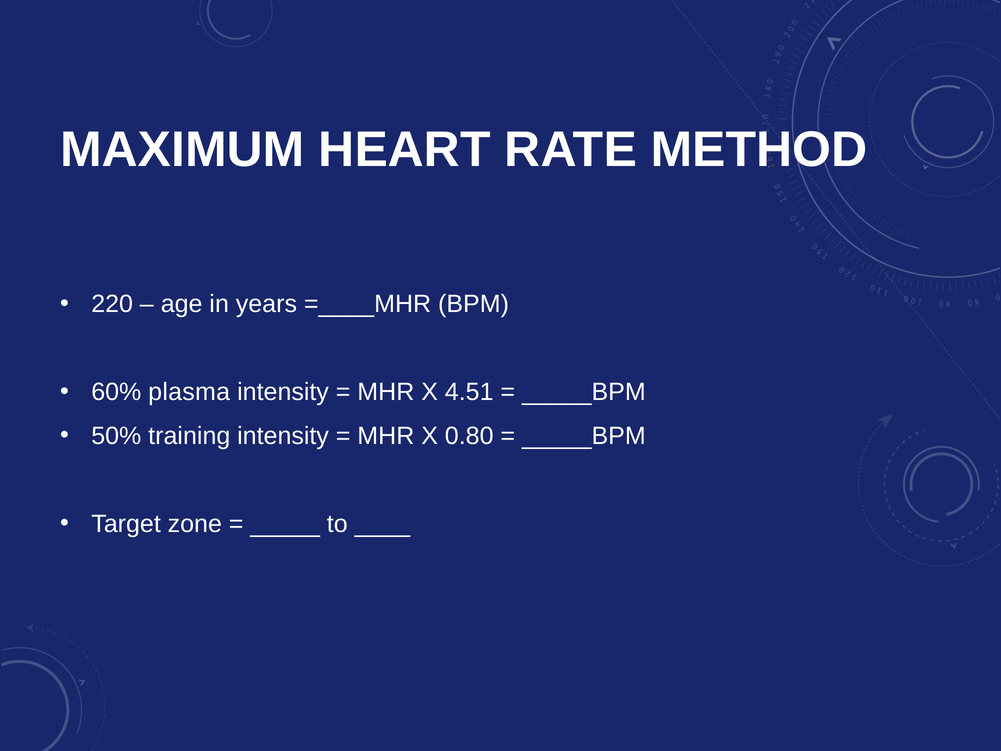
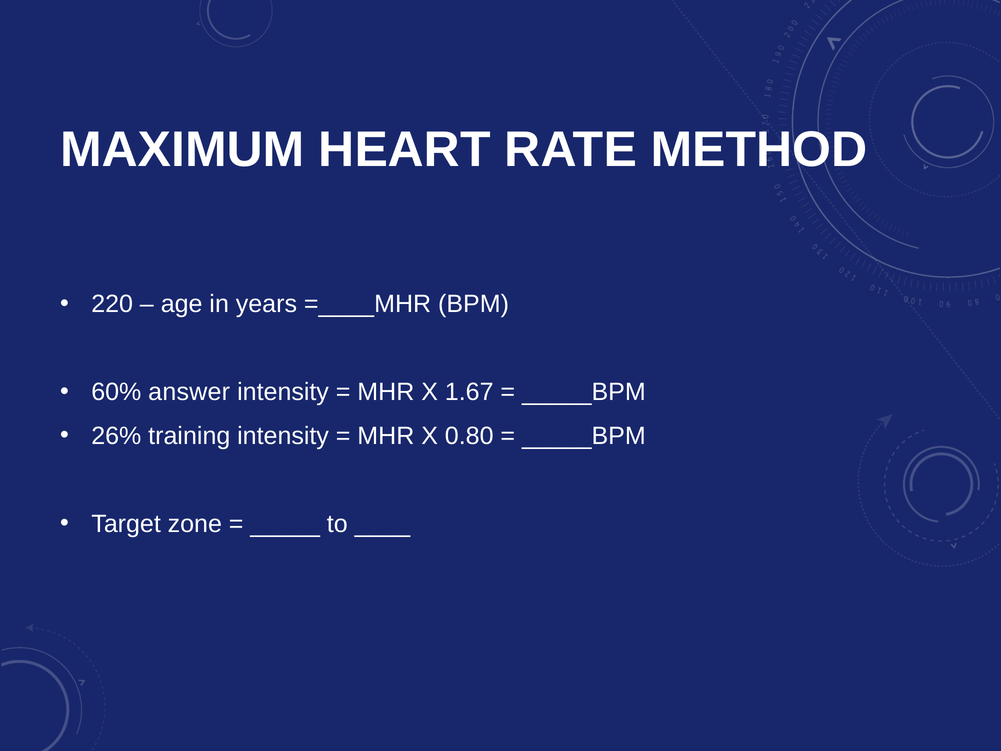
plasma: plasma -> answer
4.51: 4.51 -> 1.67
50%: 50% -> 26%
